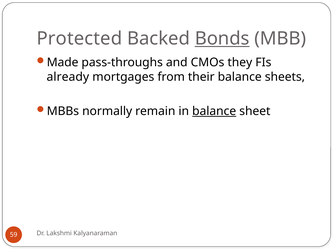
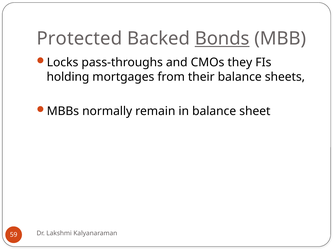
Made: Made -> Locks
already: already -> holding
balance at (214, 111) underline: present -> none
